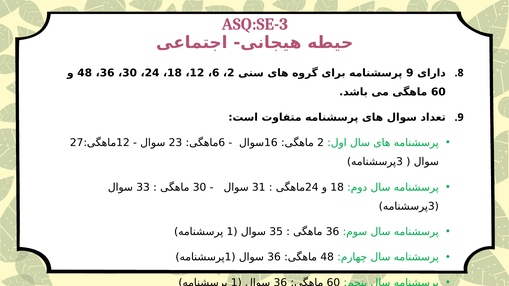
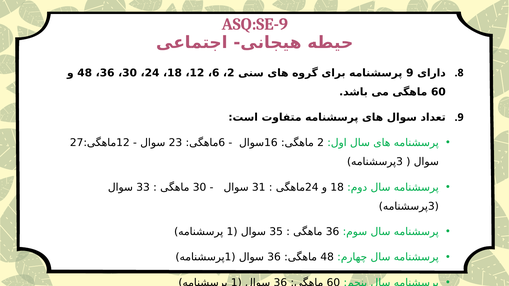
ASQ:SE-3: ASQ:SE-3 -> ASQ:SE-9
